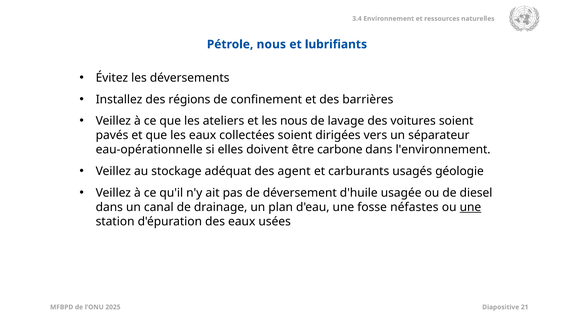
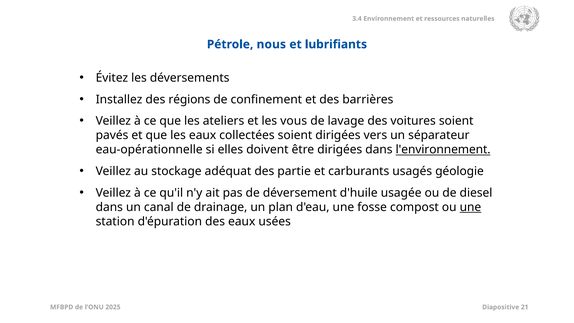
les nous: nous -> vous
être carbone: carbone -> dirigées
l'environnement underline: none -> present
agent: agent -> partie
néfastes: néfastes -> compost
